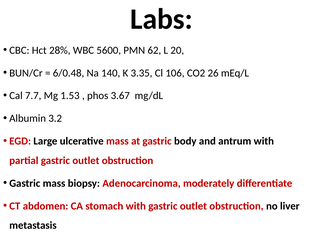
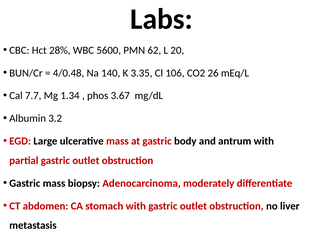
6/0.48: 6/0.48 -> 4/0.48
1.53: 1.53 -> 1.34
